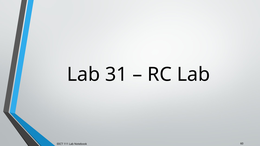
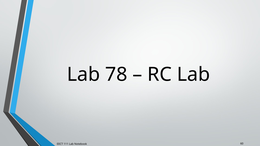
31: 31 -> 78
